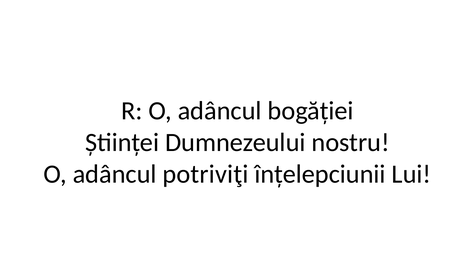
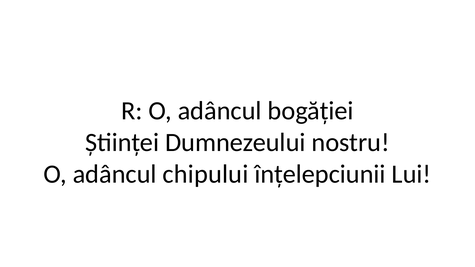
potriviţi: potriviţi -> chipului
